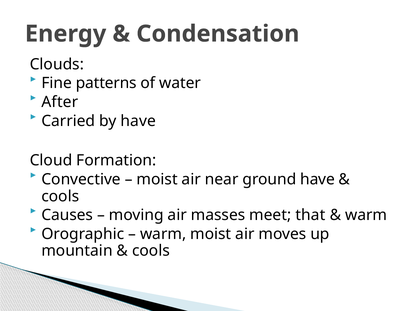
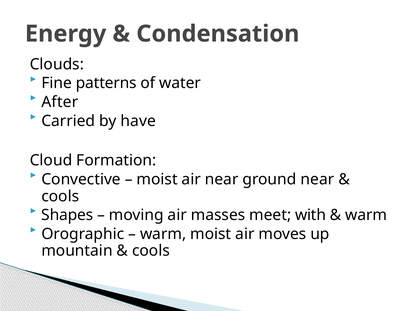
ground have: have -> near
Causes: Causes -> Shapes
that: that -> with
